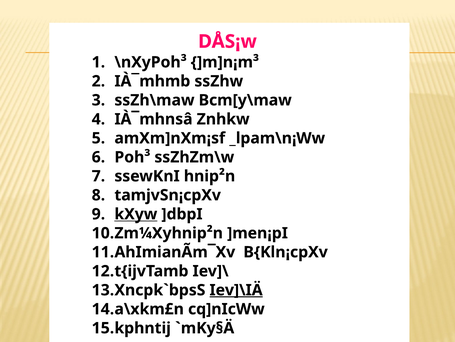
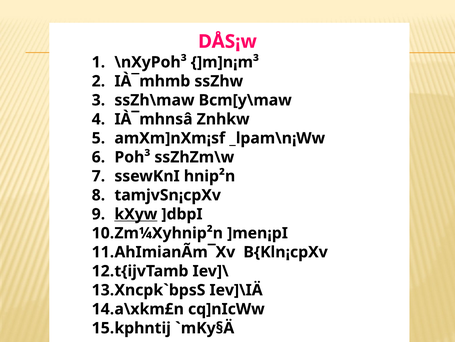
Iev]\IÄ underline: present -> none
